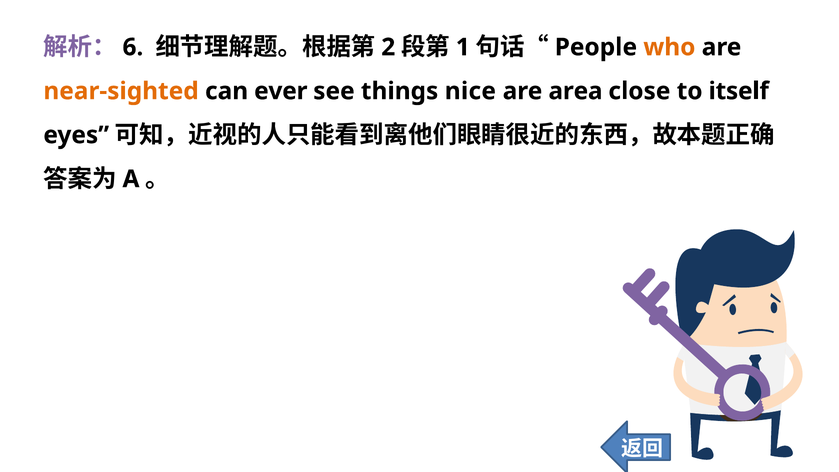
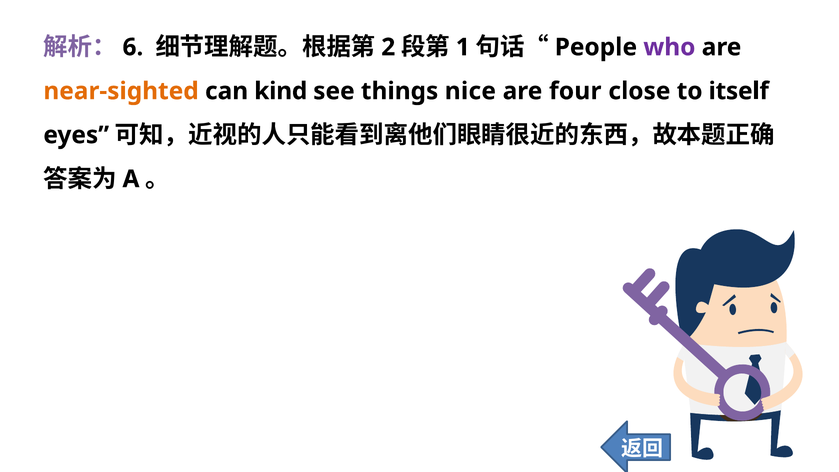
who colour: orange -> purple
ever: ever -> kind
area: area -> four
